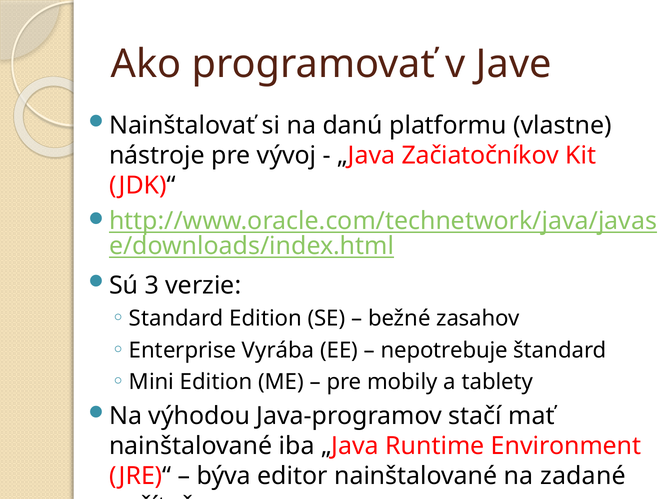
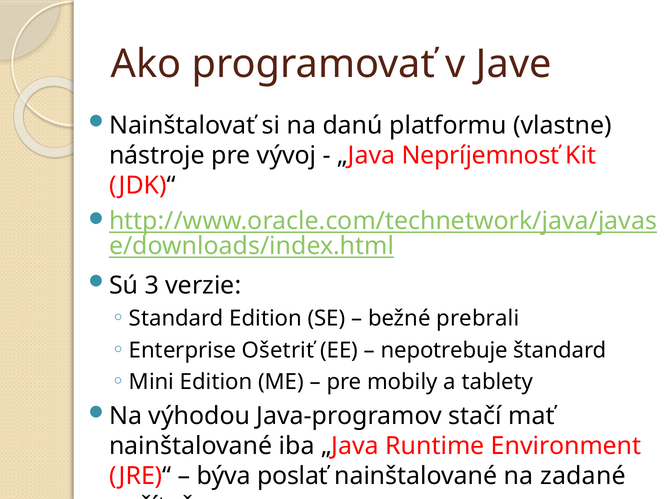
Začiatočníkov: Začiatočníkov -> Nepríjemnosť
zasahov: zasahov -> prebrali
Vyrába: Vyrába -> Ošetriť
editor: editor -> poslať
